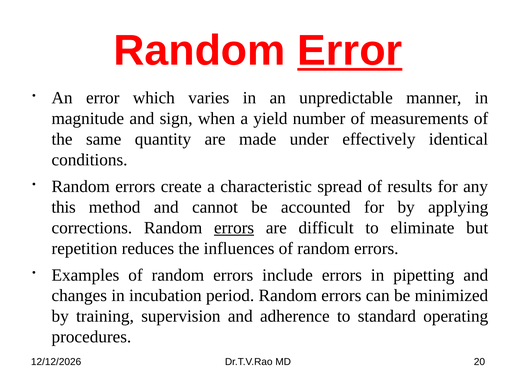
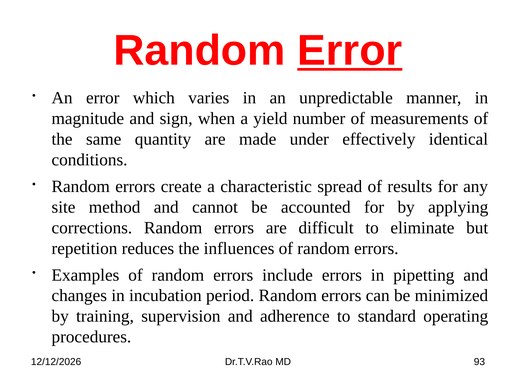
this: this -> site
errors at (234, 228) underline: present -> none
20: 20 -> 93
